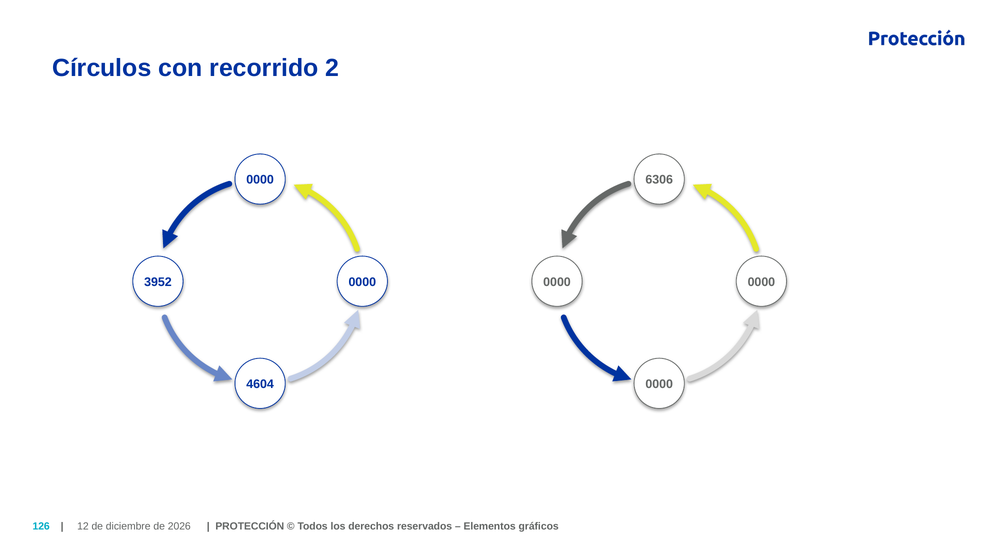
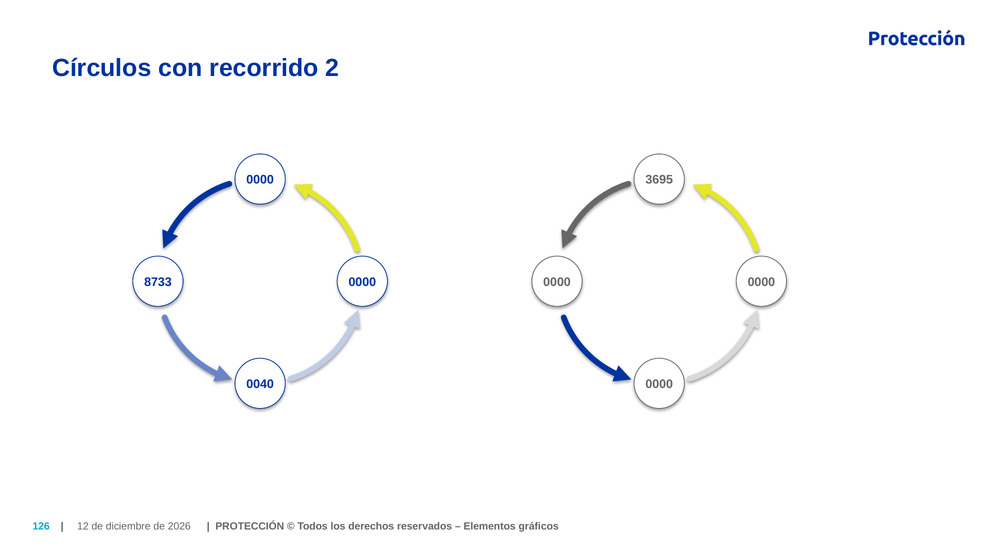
6306: 6306 -> 3695
3952: 3952 -> 8733
4604: 4604 -> 0040
